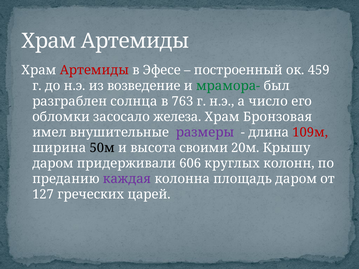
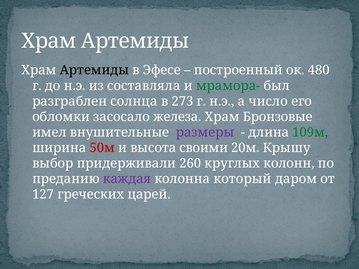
Артемиды at (94, 70) colour: red -> black
459: 459 -> 480
возведение: возведение -> составляла
763: 763 -> 273
Бронзовая: Бронзовая -> Бронзовые
109м colour: red -> green
50м colour: black -> red
даром at (53, 164): даром -> выбор
606: 606 -> 260
площадь: площадь -> который
